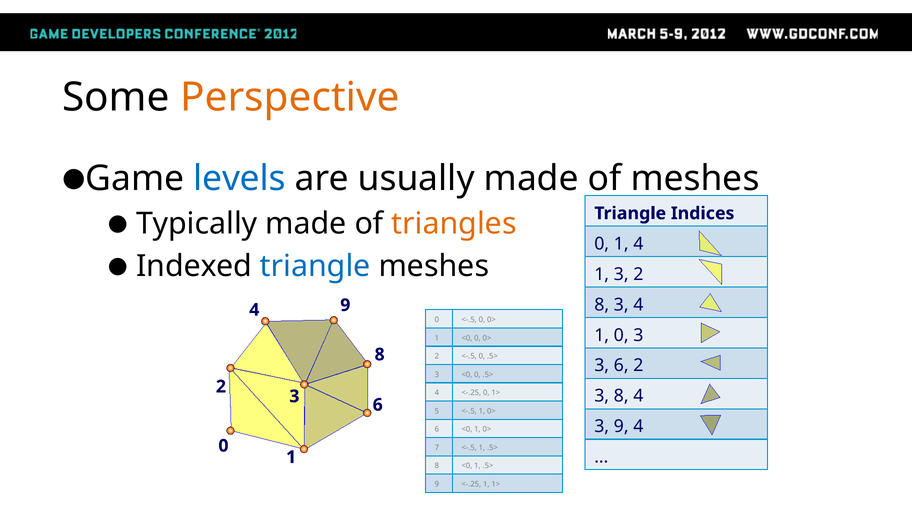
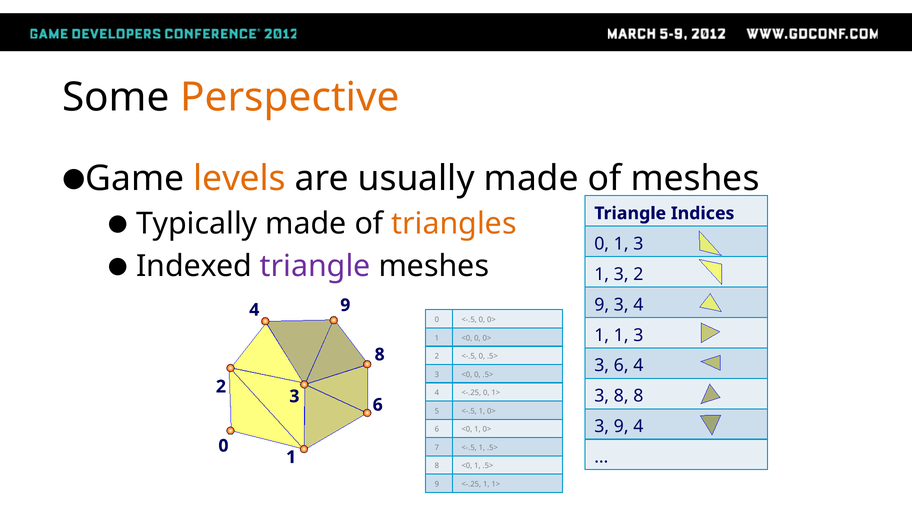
levels colour: blue -> orange
0 1 4: 4 -> 3
triangle at (315, 266) colour: blue -> purple
8 at (602, 305): 8 -> 9
1 0: 0 -> 1
6 2: 2 -> 4
8 4: 4 -> 8
